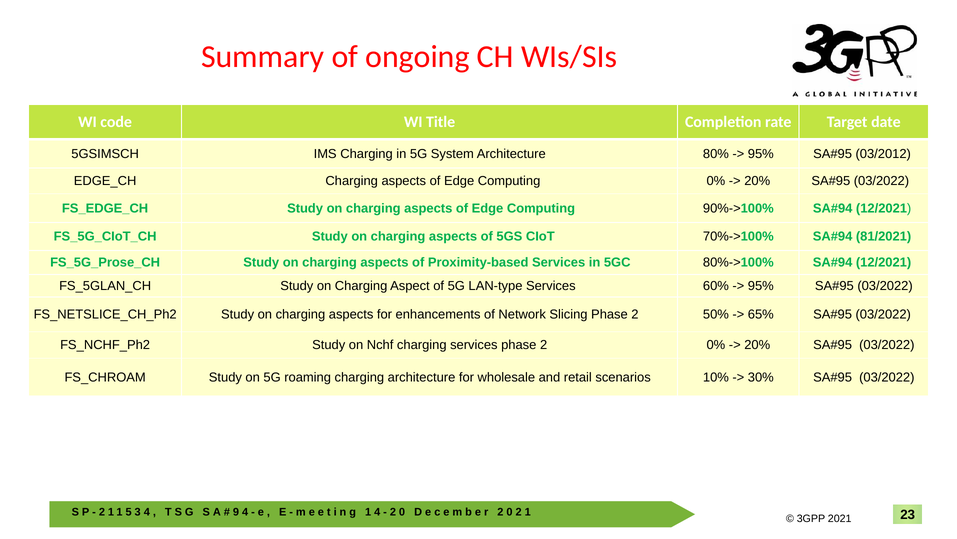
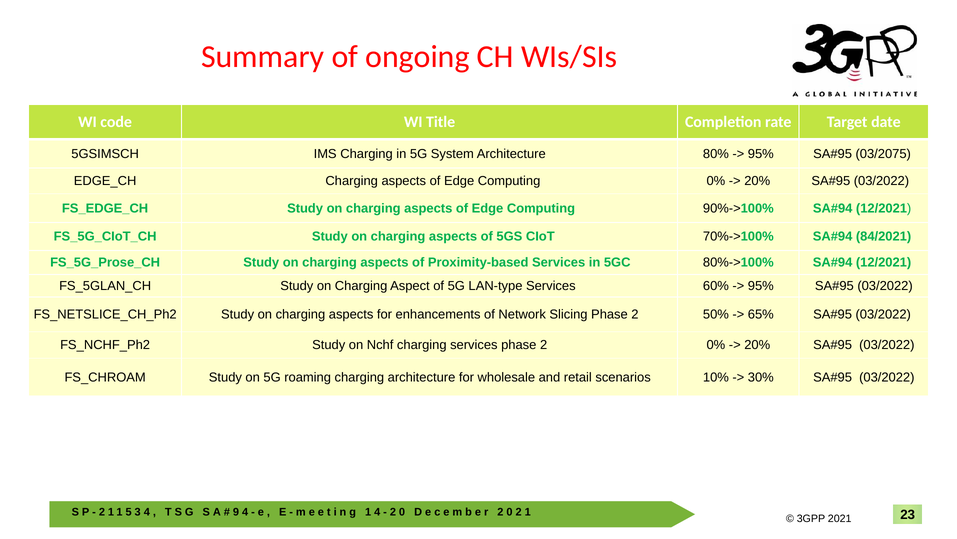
03/2012: 03/2012 -> 03/2075
81/2021: 81/2021 -> 84/2021
